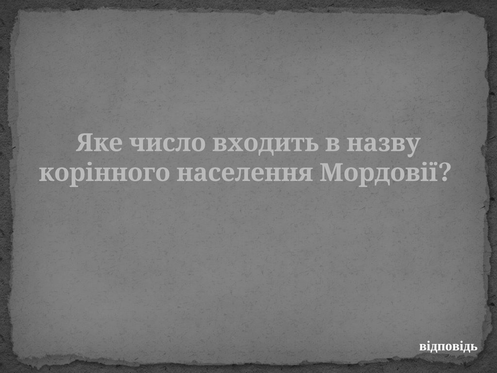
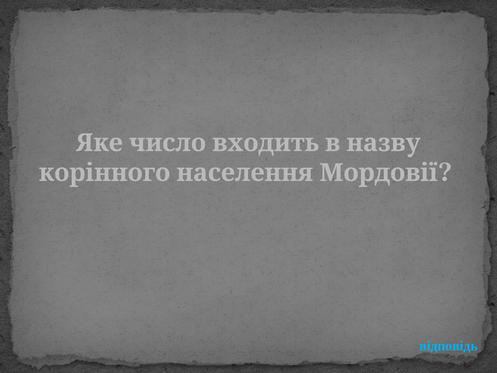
відповідь colour: white -> light blue
